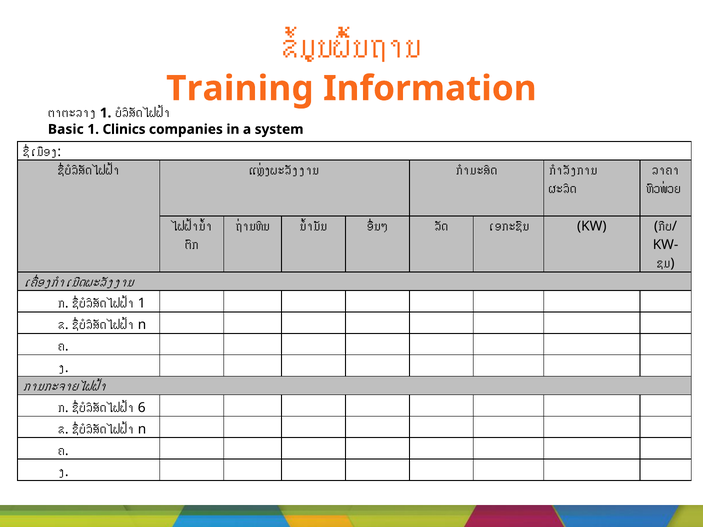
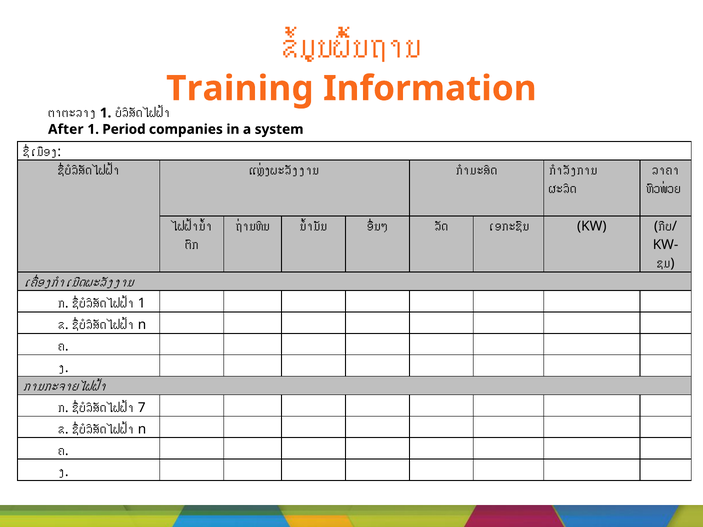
Basic: Basic -> After
Clinics: Clinics -> Period
6: 6 -> 7
